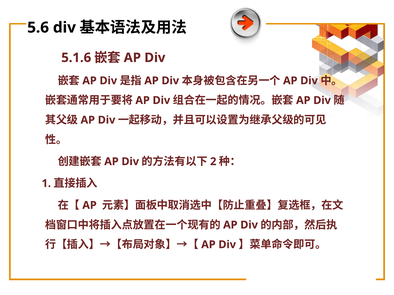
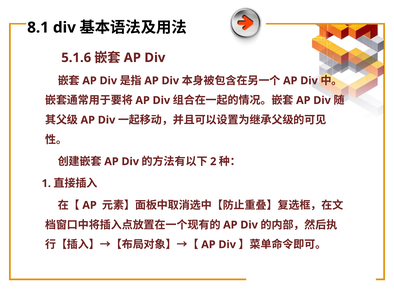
5.6: 5.6 -> 8.1
